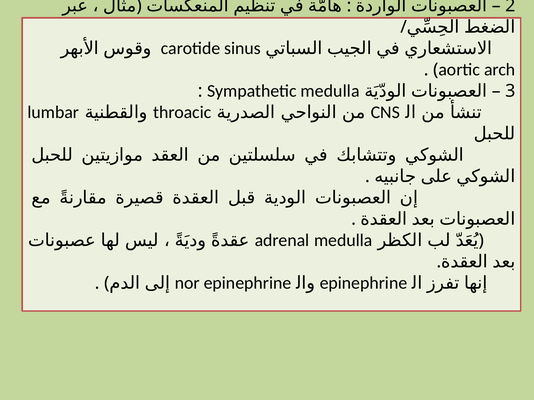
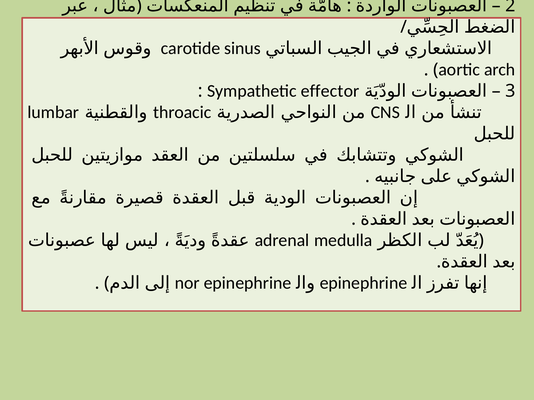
Sympathetic medulla: medulla -> effector
